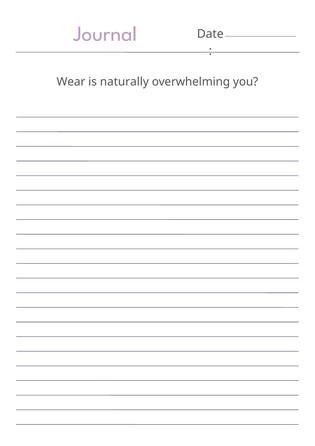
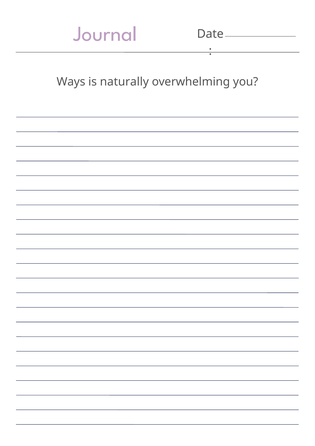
Wear: Wear -> Ways
